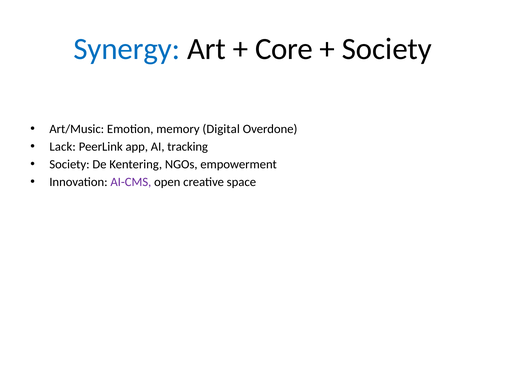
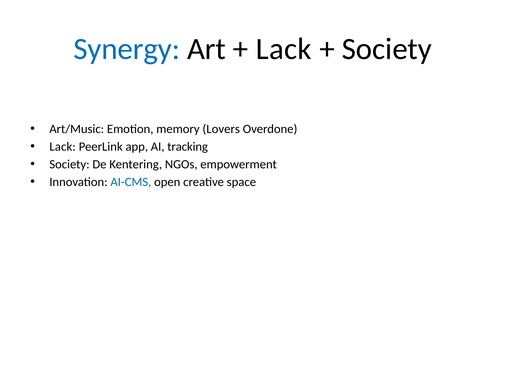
Core at (284, 49): Core -> Lack
Digital: Digital -> Lovers
AI-CMS colour: purple -> blue
